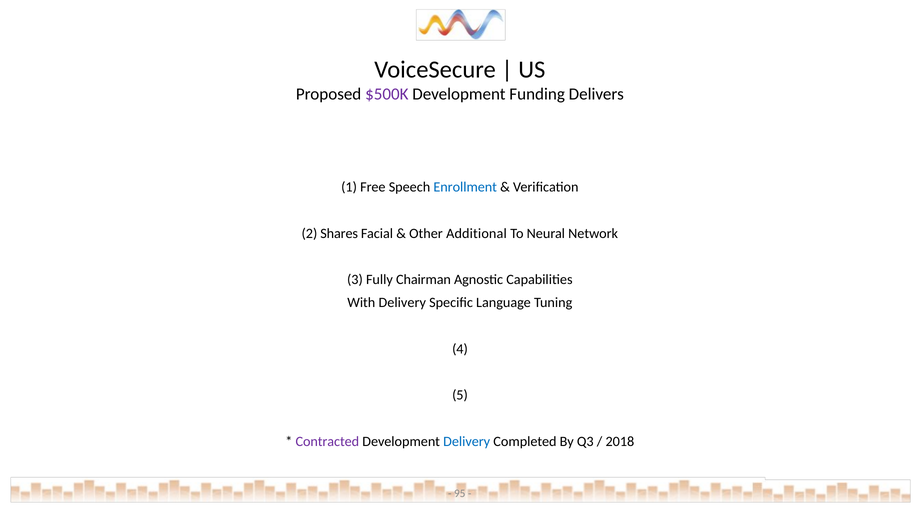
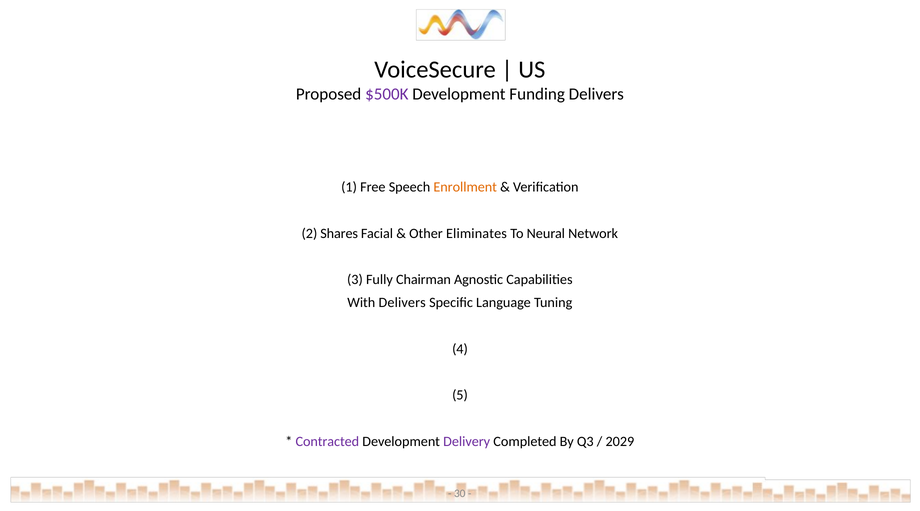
Enrollment colour: blue -> orange
Additional: Additional -> Eliminates
With Delivery: Delivery -> Delivers
Delivery at (467, 441) colour: blue -> purple
2018: 2018 -> 2029
95: 95 -> 30
